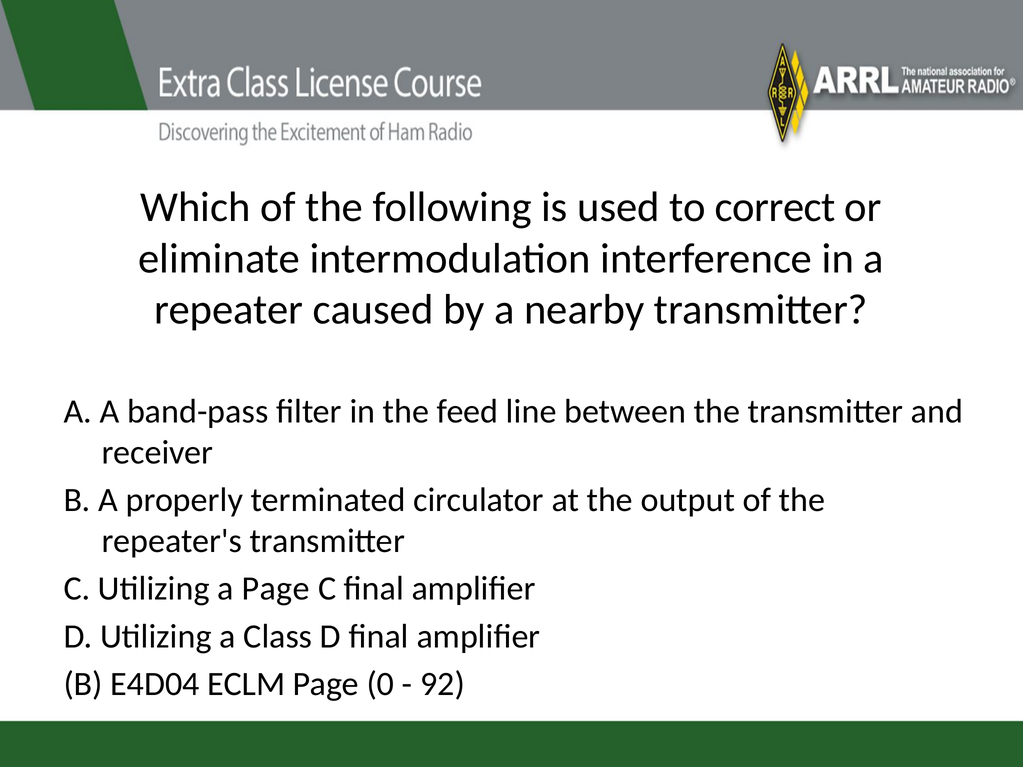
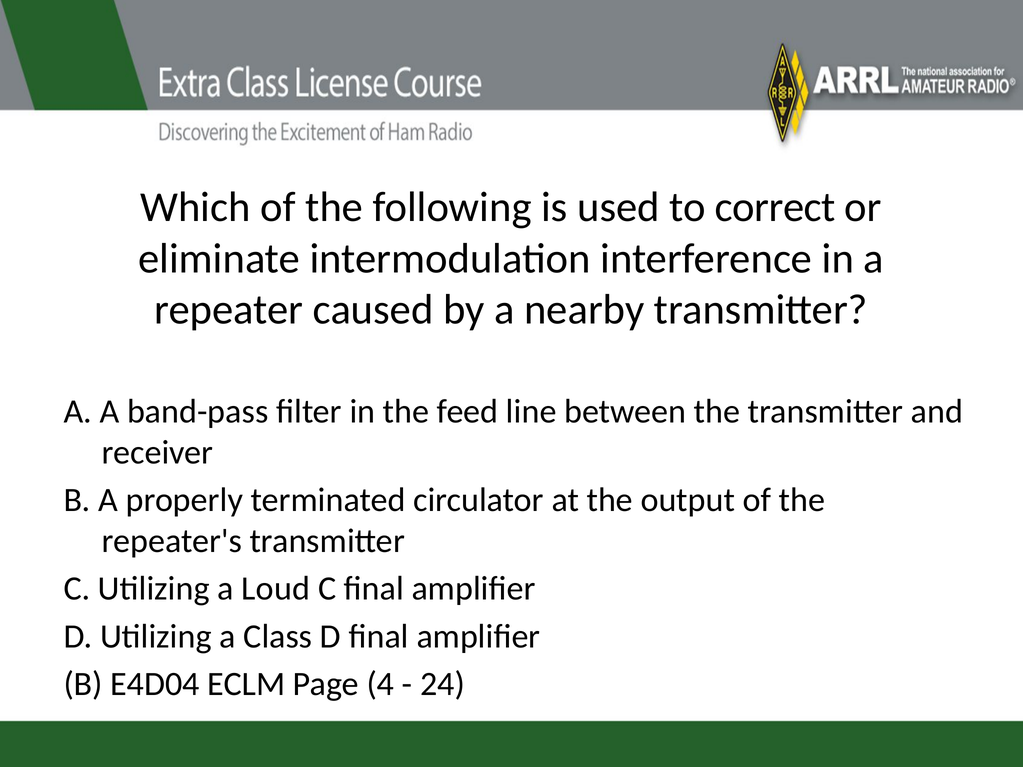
a Page: Page -> Loud
0: 0 -> 4
92: 92 -> 24
